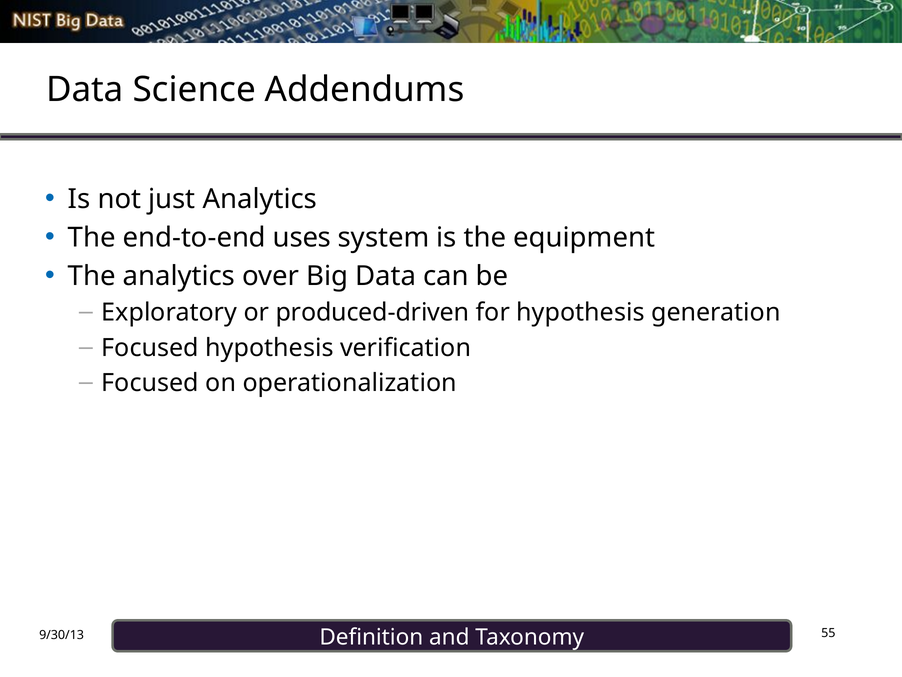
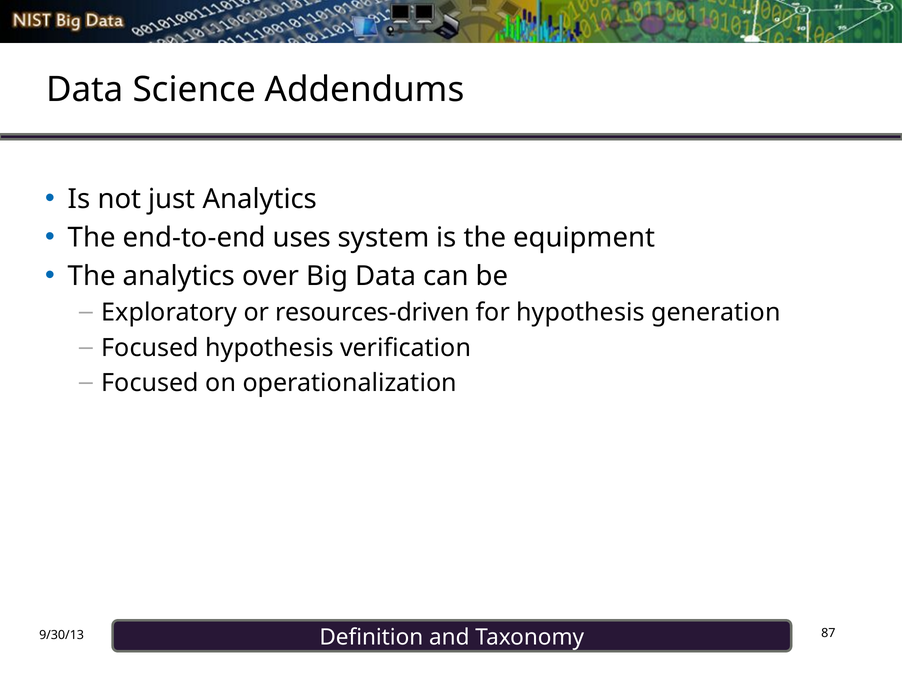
produced-driven: produced-driven -> resources-driven
55: 55 -> 87
